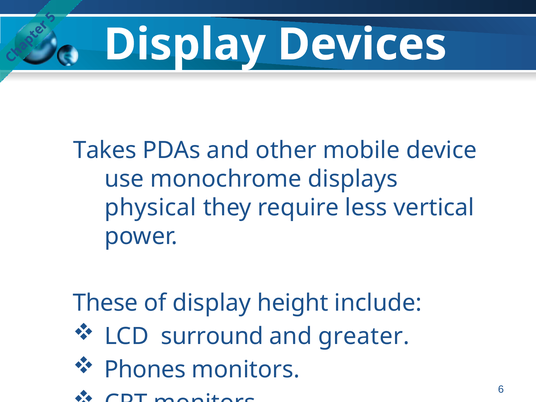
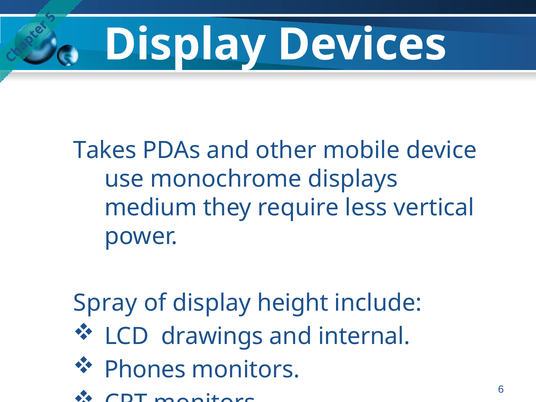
physical: physical -> medium
These: These -> Spray
surround: surround -> drawings
greater: greater -> internal
